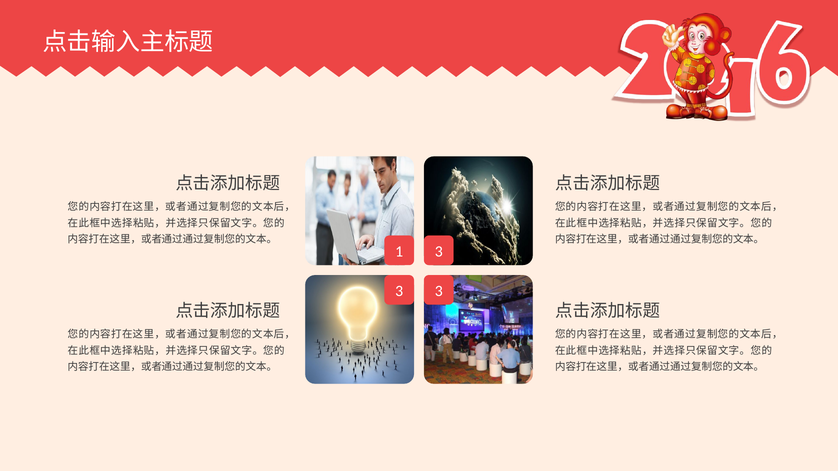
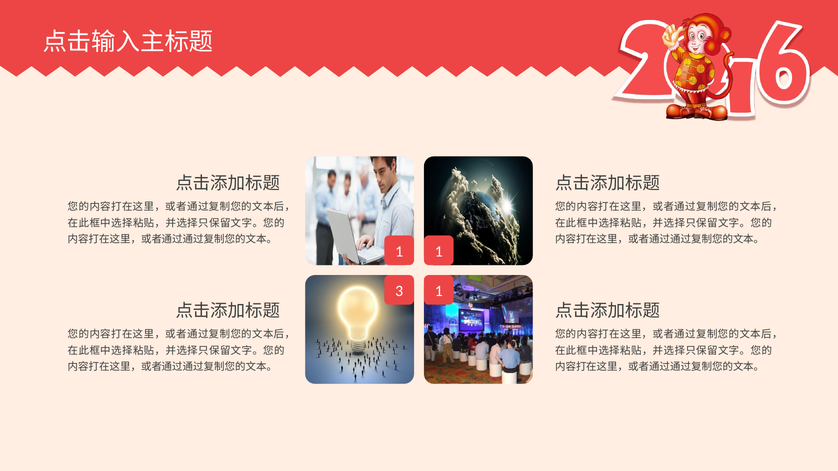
1 3: 3 -> 1
3 at (439, 291): 3 -> 1
